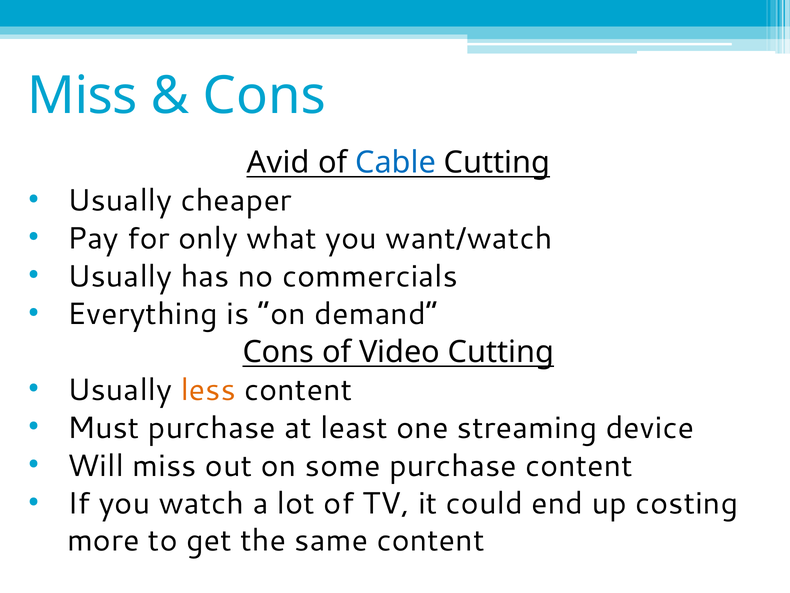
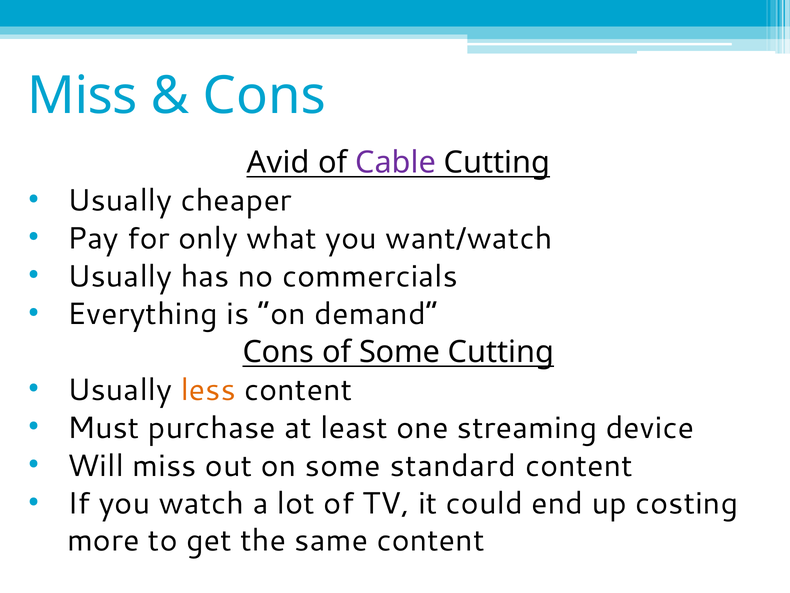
Cable colour: blue -> purple
of Video: Video -> Some
some purchase: purchase -> standard
